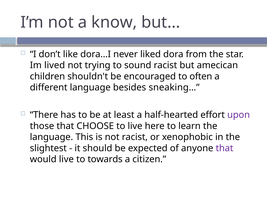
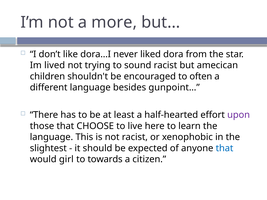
know: know -> more
sneaking…: sneaking… -> gunpoint…
that at (225, 148) colour: purple -> blue
would live: live -> girl
